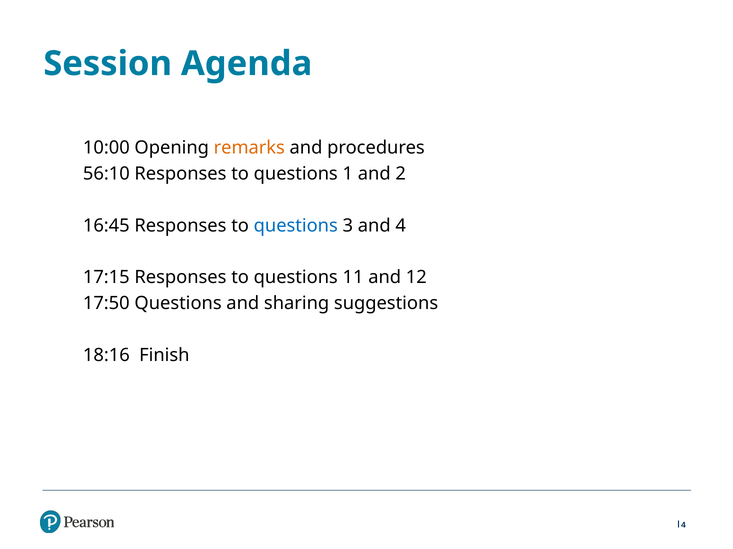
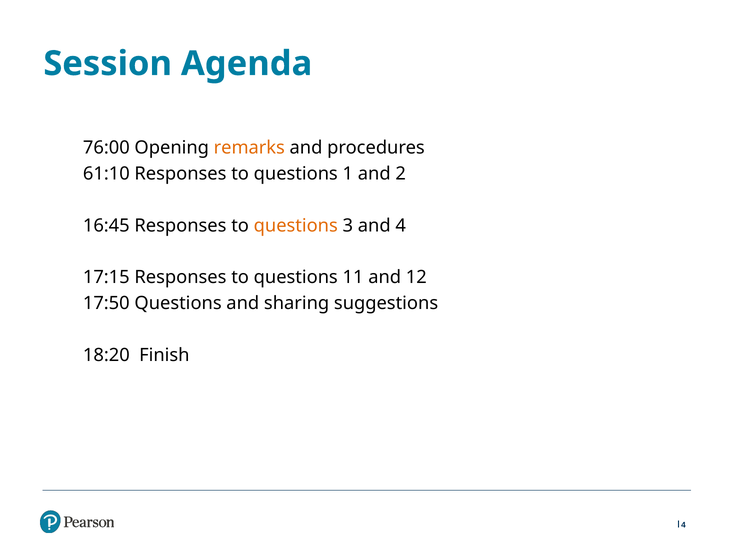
10:00: 10:00 -> 76:00
56:10: 56:10 -> 61:10
questions at (296, 226) colour: blue -> orange
18:16: 18:16 -> 18:20
